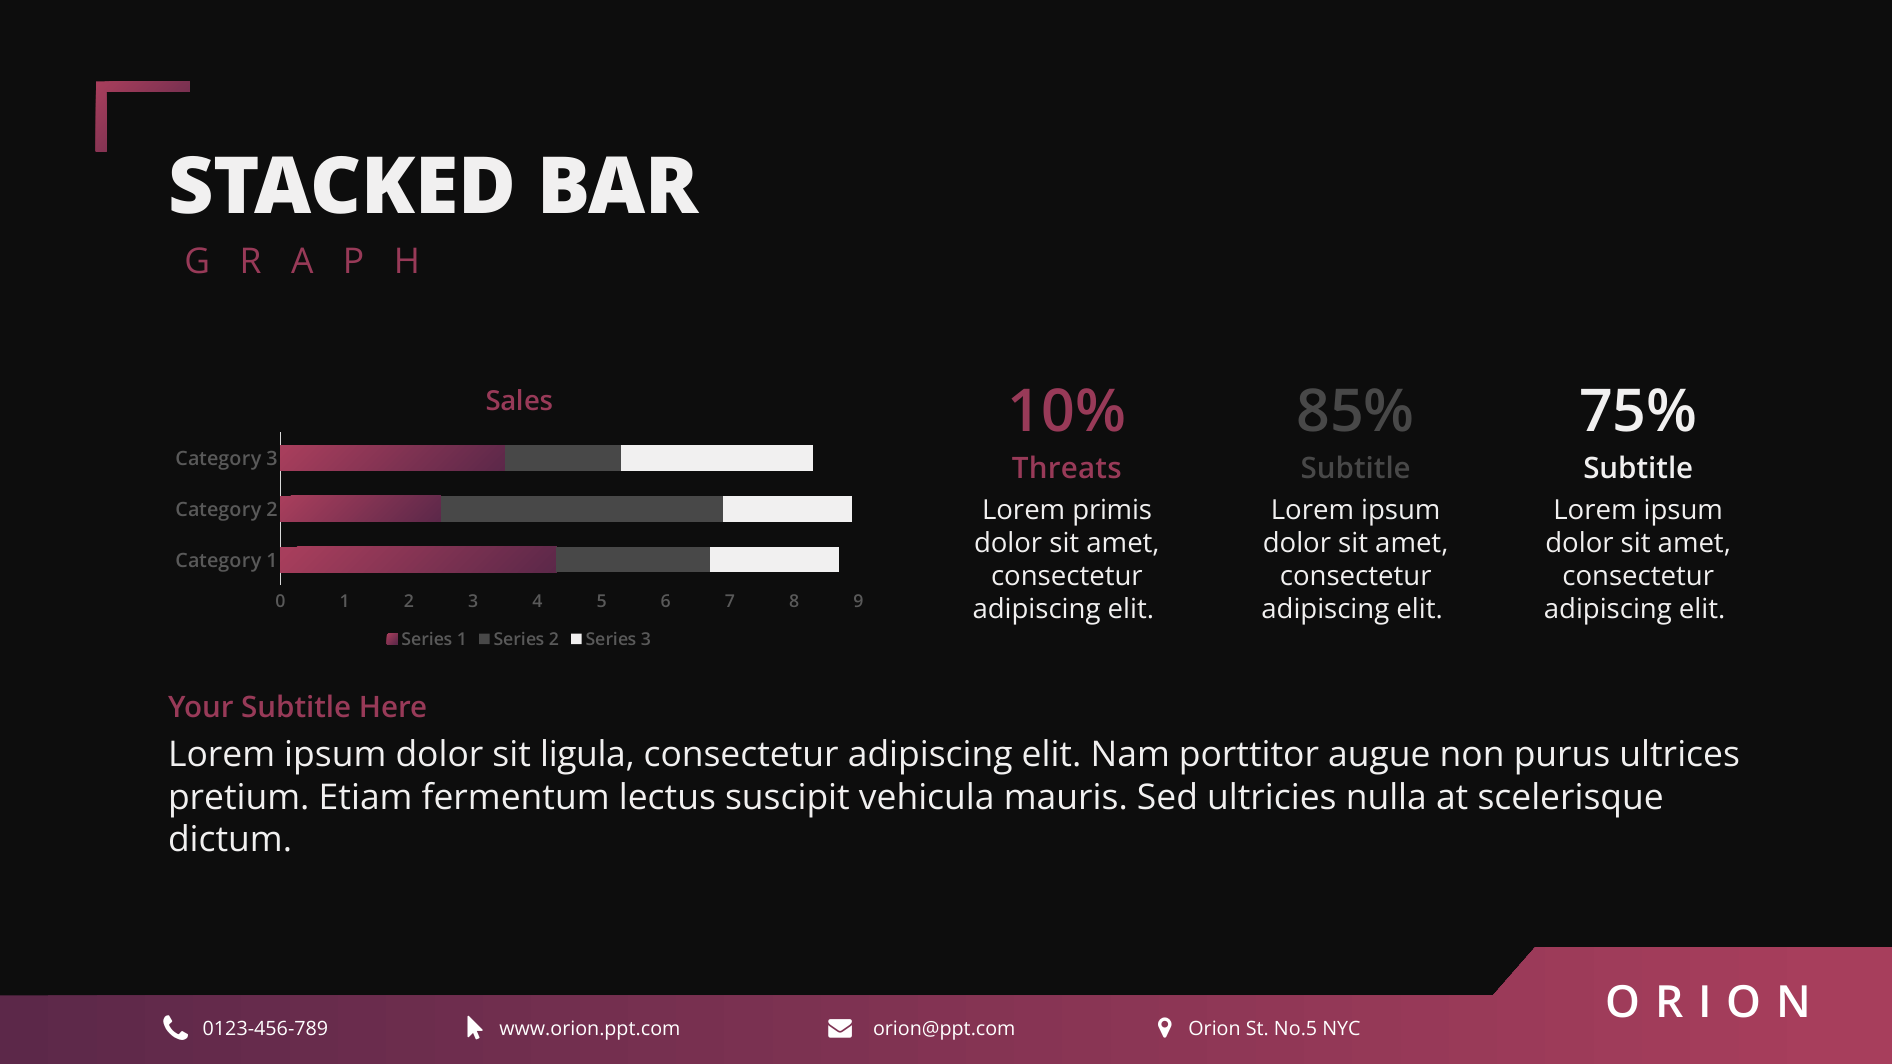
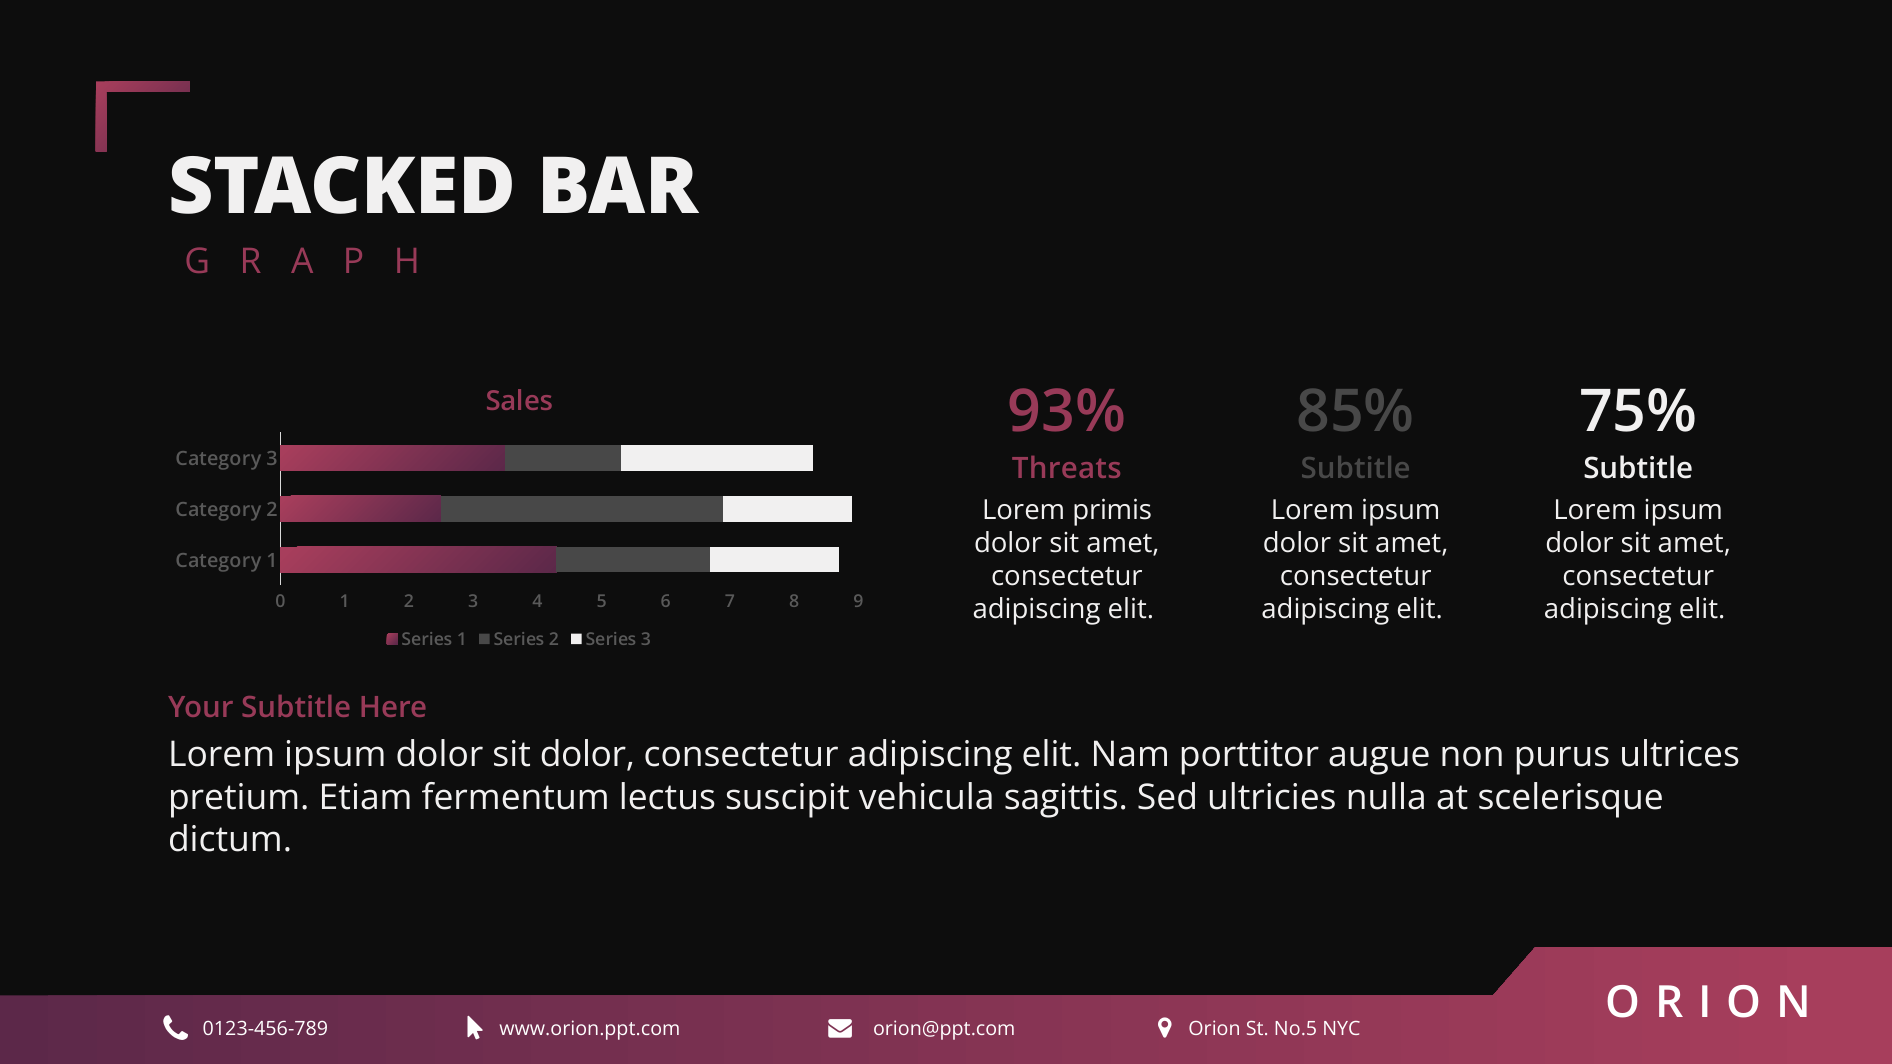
10%: 10% -> 93%
sit ligula: ligula -> dolor
mauris: mauris -> sagittis
